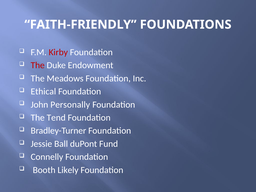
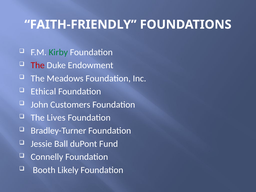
Kirby colour: red -> green
Personally: Personally -> Customers
Tend: Tend -> Lives
